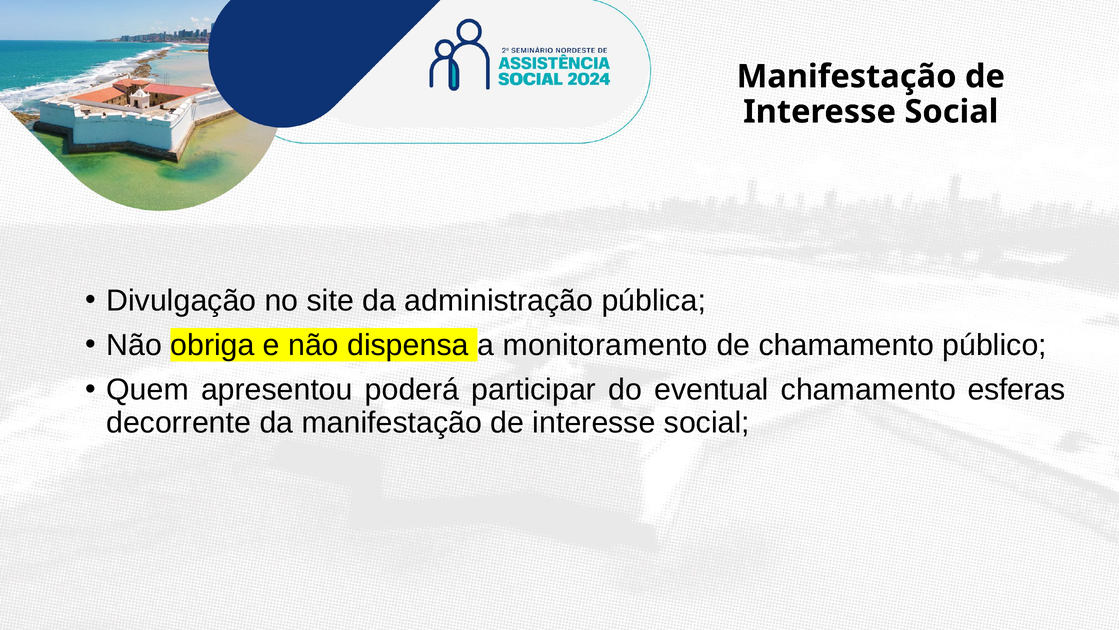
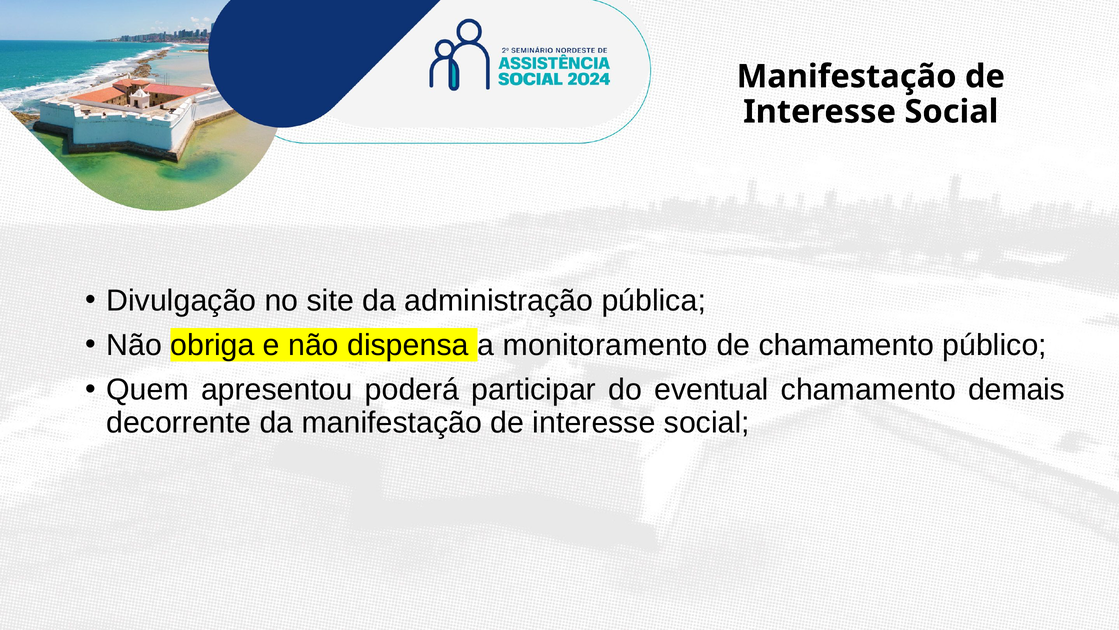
esferas: esferas -> demais
